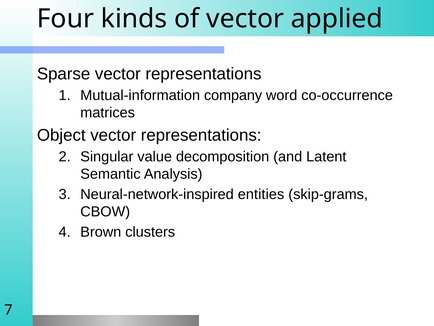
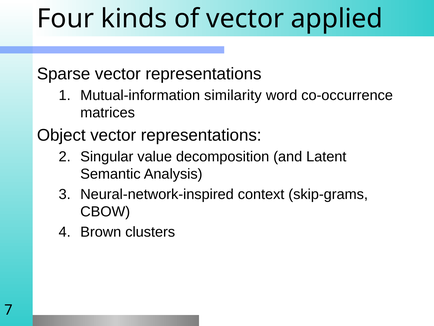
company: company -> similarity
entities: entities -> context
